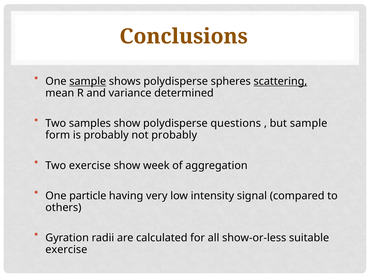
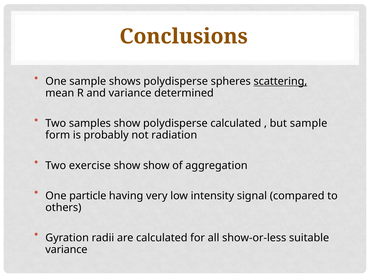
sample at (88, 82) underline: present -> none
polydisperse questions: questions -> calculated
not probably: probably -> radiation
show week: week -> show
exercise at (66, 250): exercise -> variance
